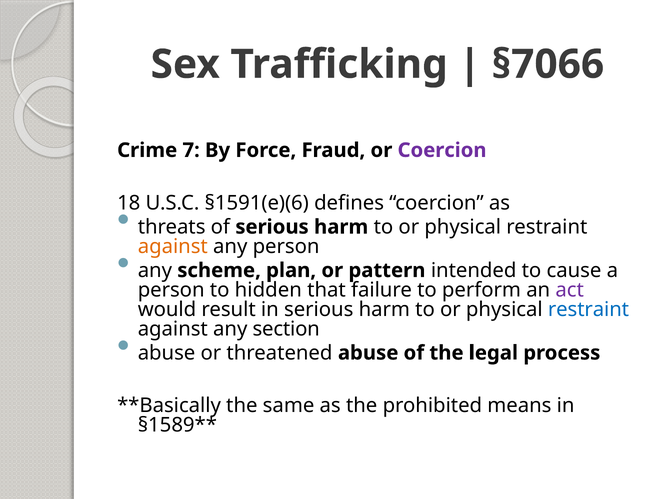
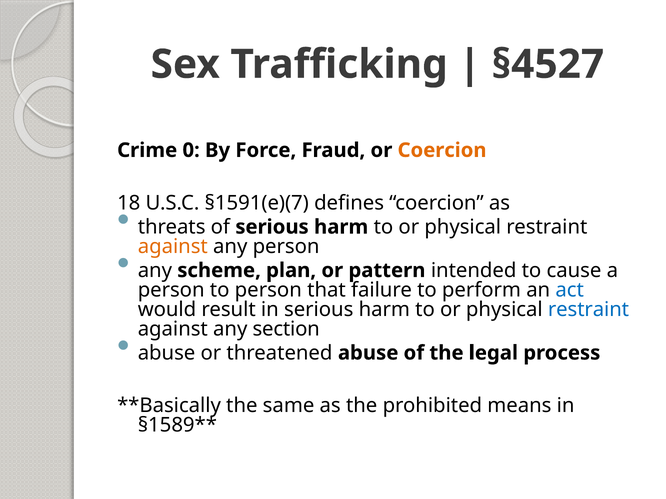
§7066: §7066 -> §4527
7: 7 -> 0
Coercion at (442, 150) colour: purple -> orange
§1591(e)(6: §1591(e)(6 -> §1591(e)(7
to hidden: hidden -> person
act colour: purple -> blue
